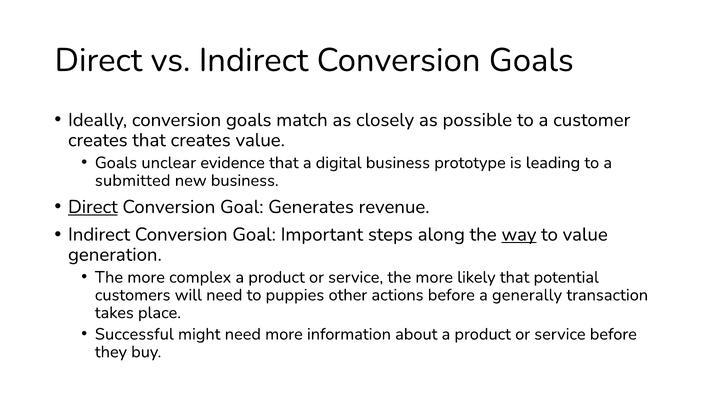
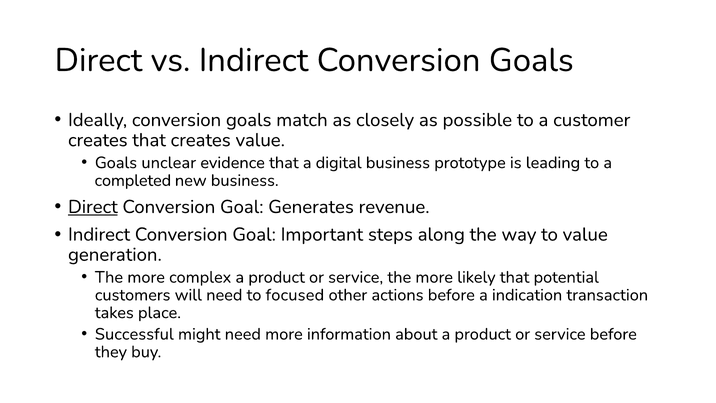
submitted: submitted -> completed
way underline: present -> none
puppies: puppies -> focused
generally: generally -> indication
